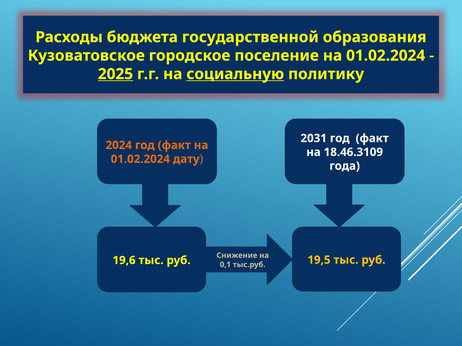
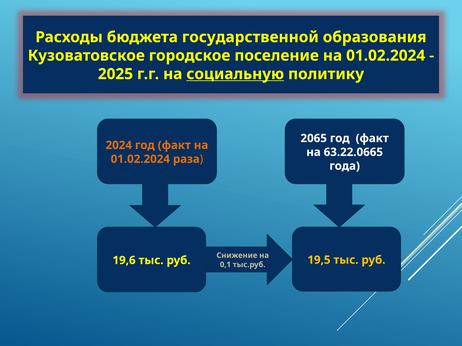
2025 underline: present -> none
2031: 2031 -> 2065
18.46.3109: 18.46.3109 -> 63.22.0665
дату: дату -> раза
